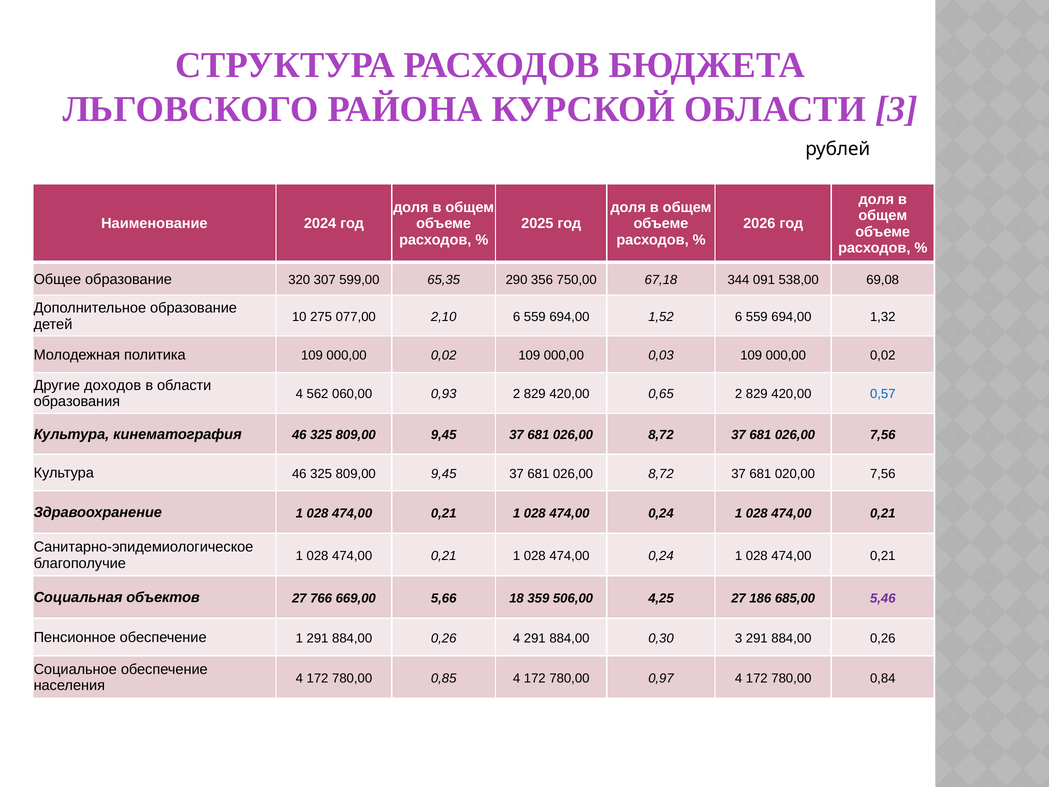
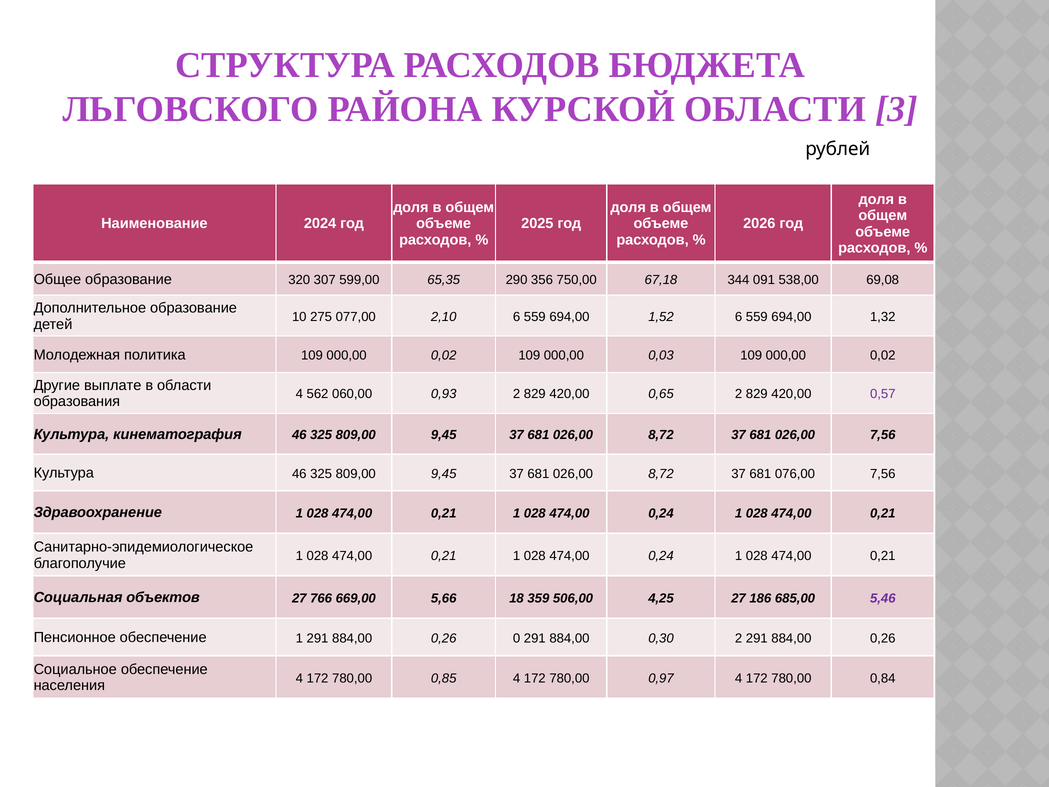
доходов: доходов -> выплате
0,57 colour: blue -> purple
020,00: 020,00 -> 076,00
0,26 4: 4 -> 0
0,30 3: 3 -> 2
